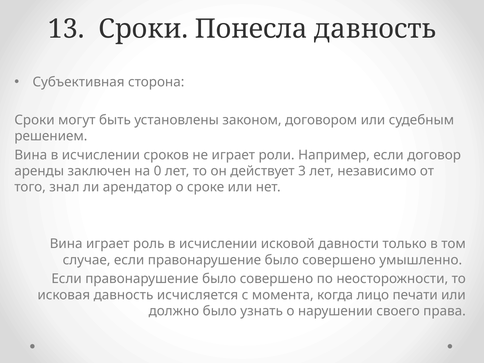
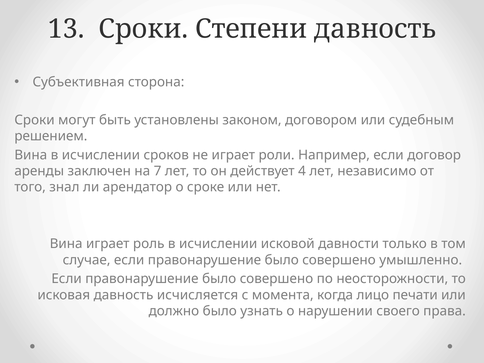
Понесла: Понесла -> Степени
0: 0 -> 7
3: 3 -> 4
